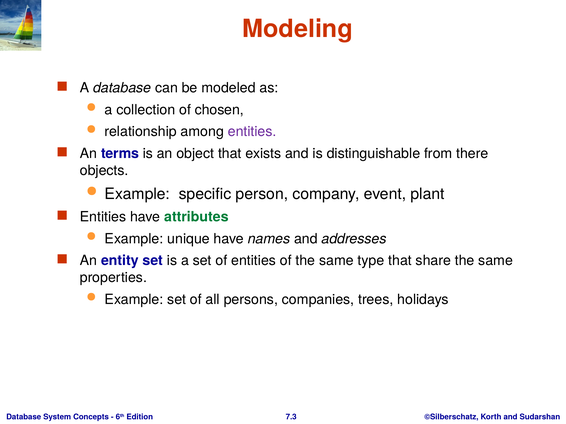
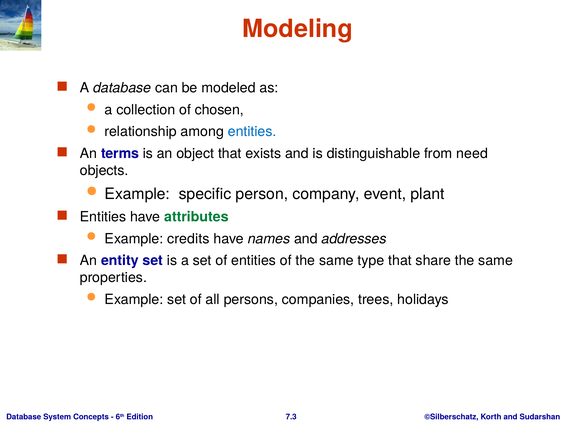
entities at (252, 132) colour: purple -> blue
there: there -> need
unique: unique -> credits
